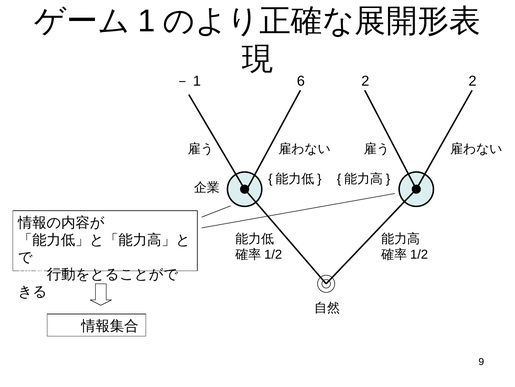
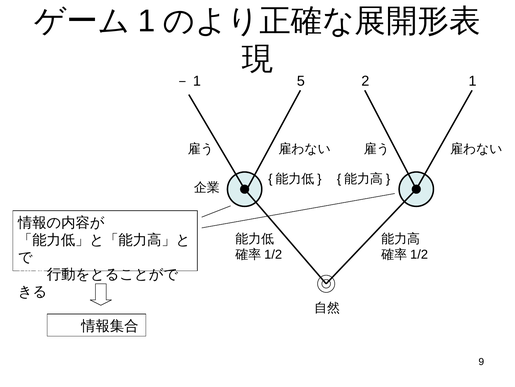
6: 6 -> 5
2 2: 2 -> 1
